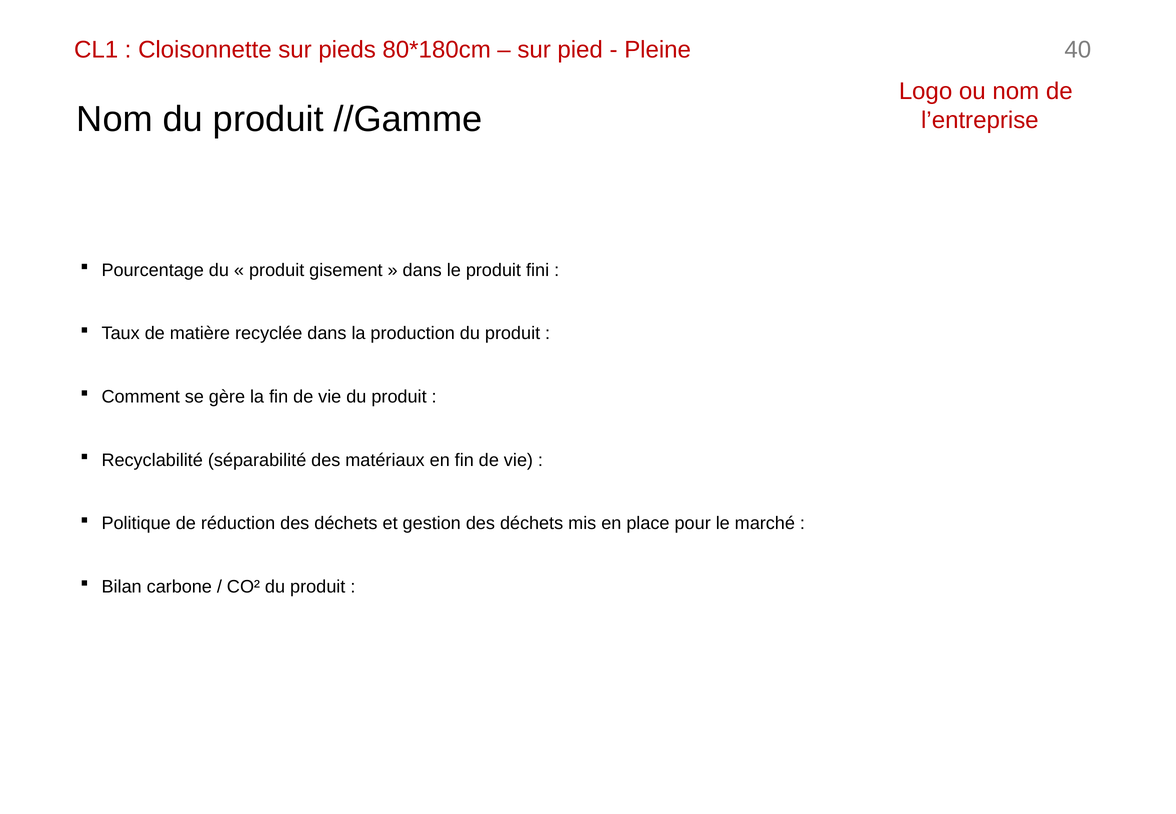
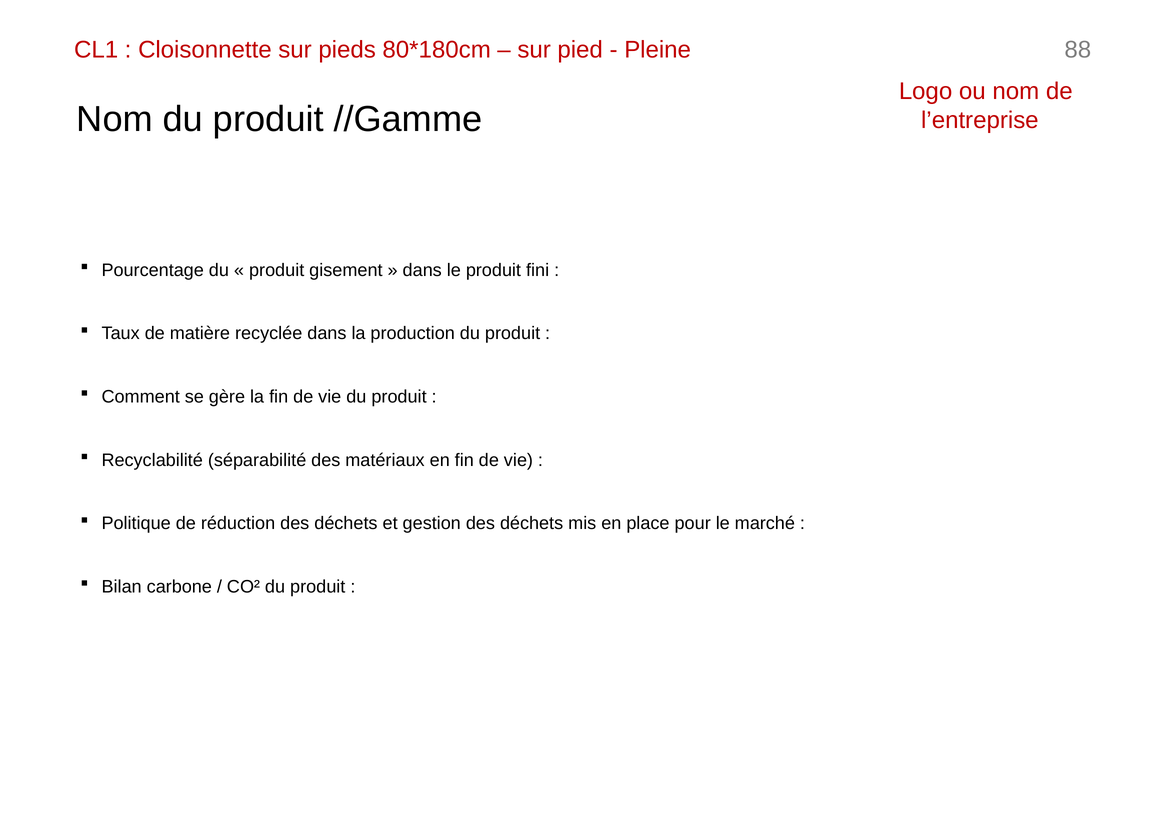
40: 40 -> 88
